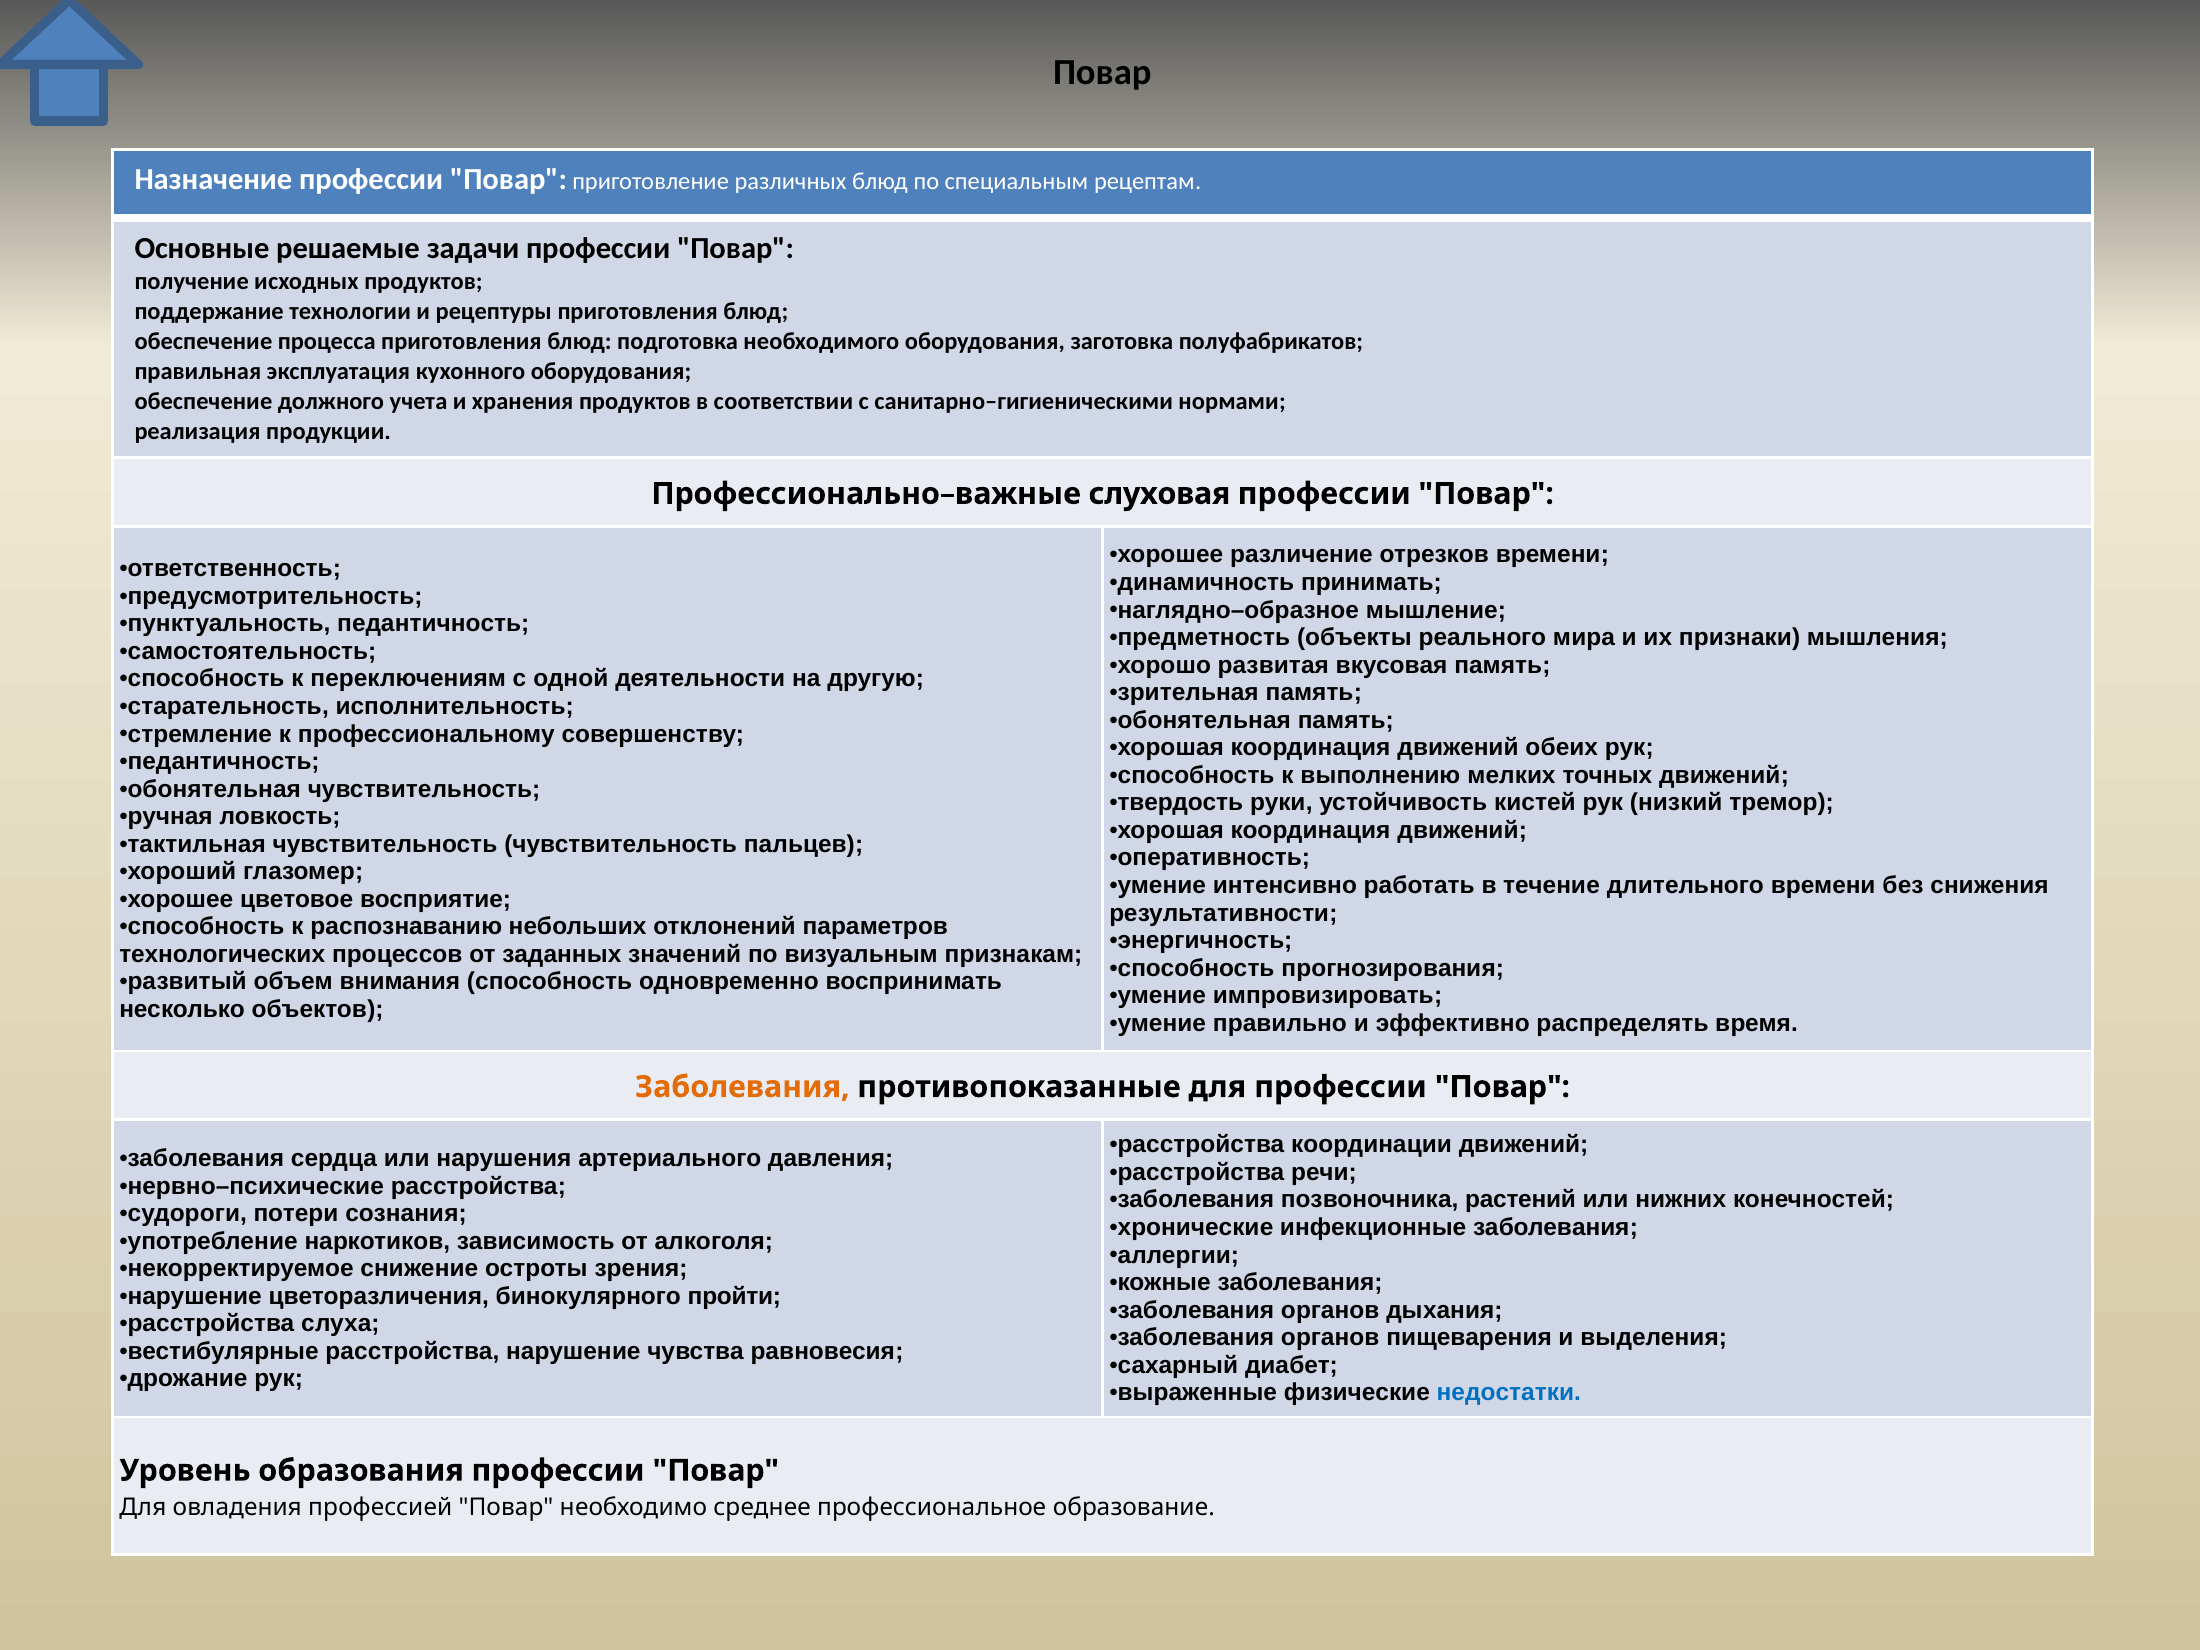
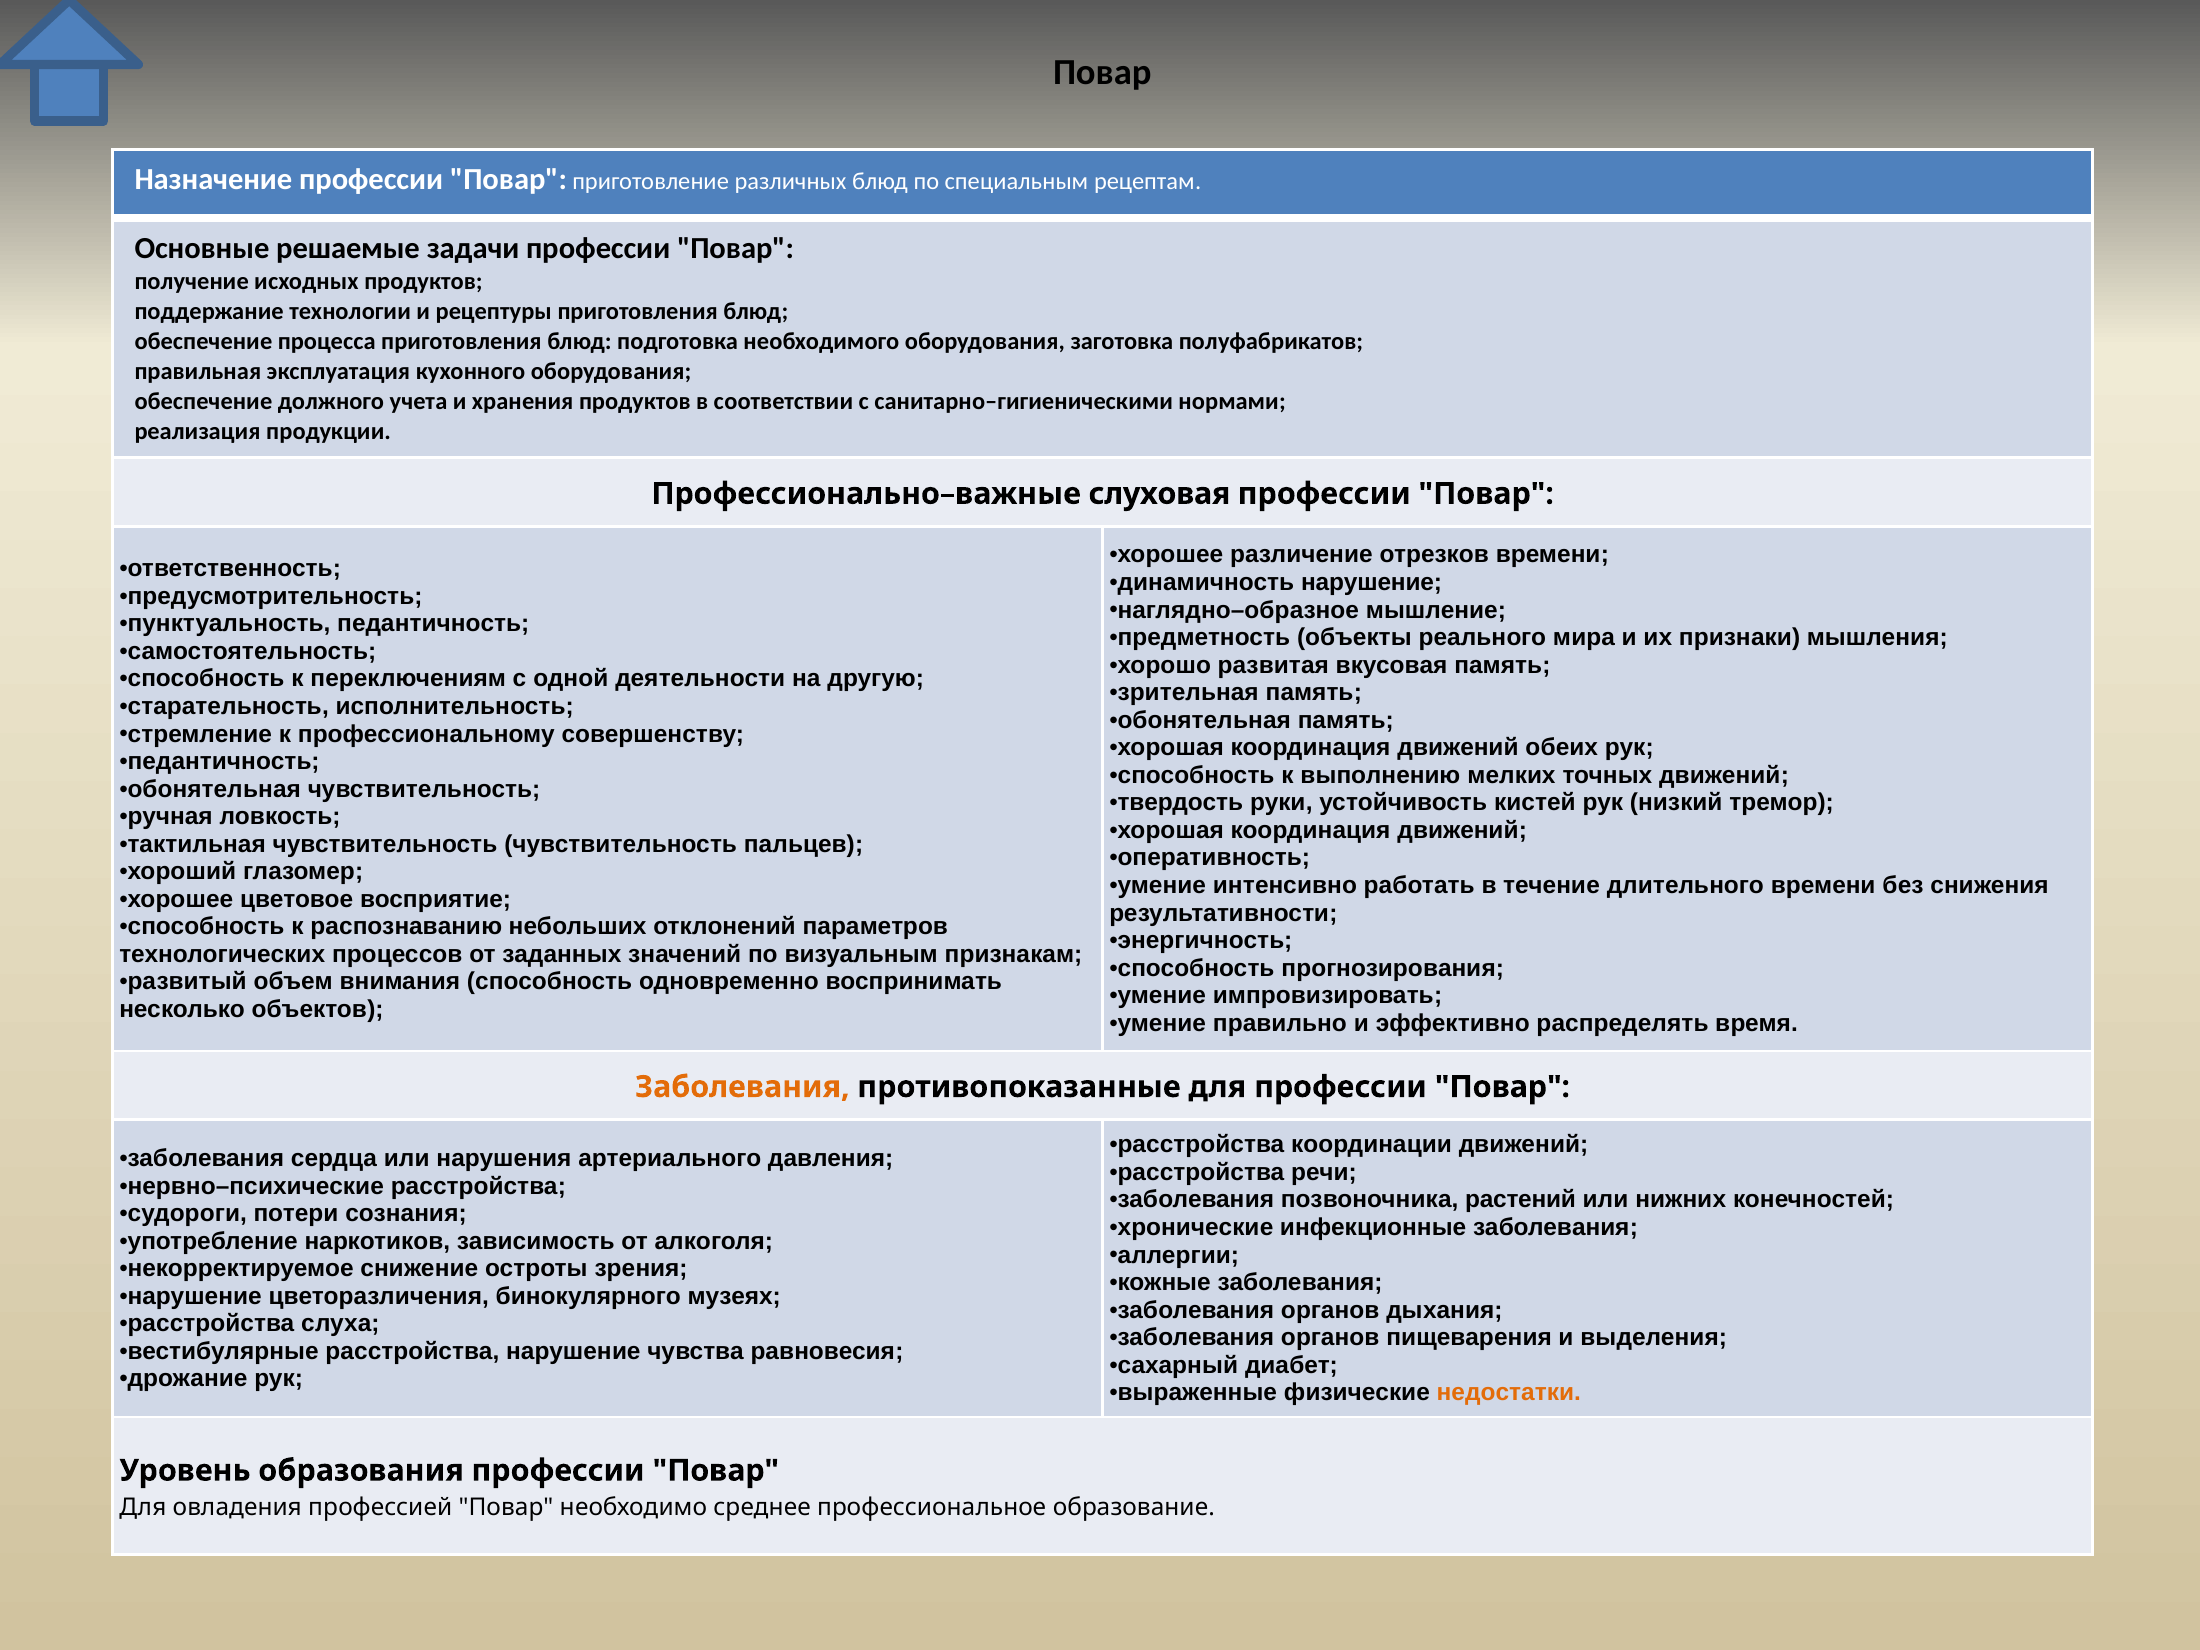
динамичность принимать: принимать -> нарушение
пройти: пройти -> музеях
недостатки colour: blue -> orange
